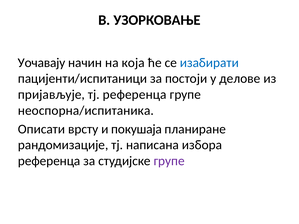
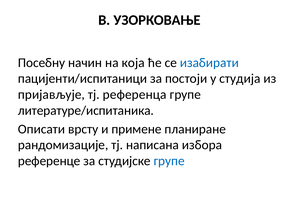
Уочавају: Уочавају -> Посебну
делове: делове -> студија
неоспорна/испитаника: неоспорна/испитаника -> литературе/испитаника
покушаја: покушаја -> примене
референца at (49, 161): референца -> референце
групе at (169, 161) colour: purple -> blue
